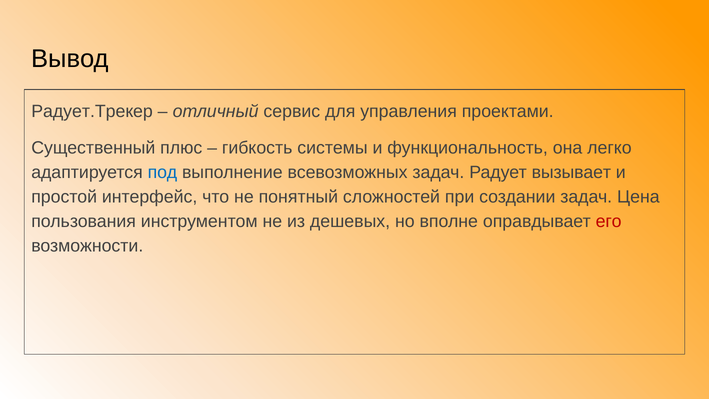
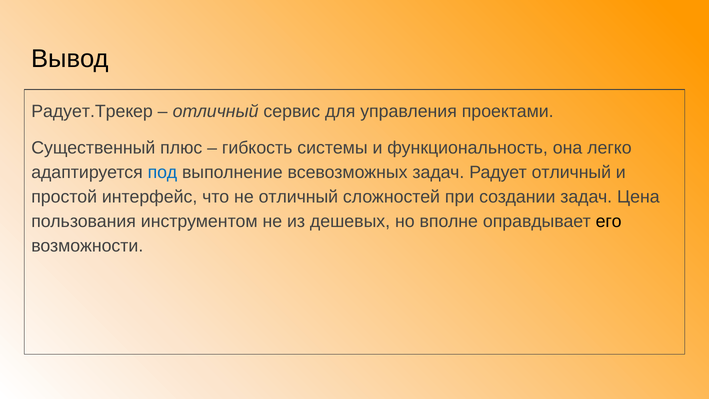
Радует вызывает: вызывает -> отличный
не понятный: понятный -> отличный
его colour: red -> black
